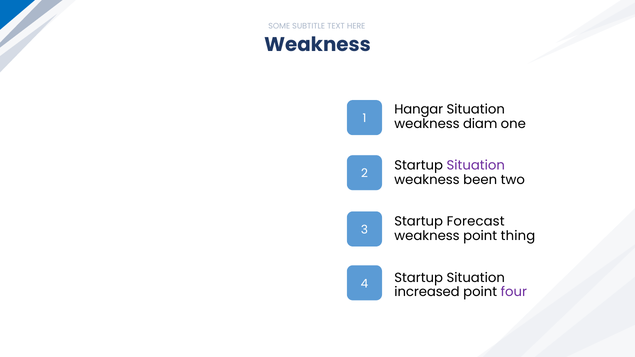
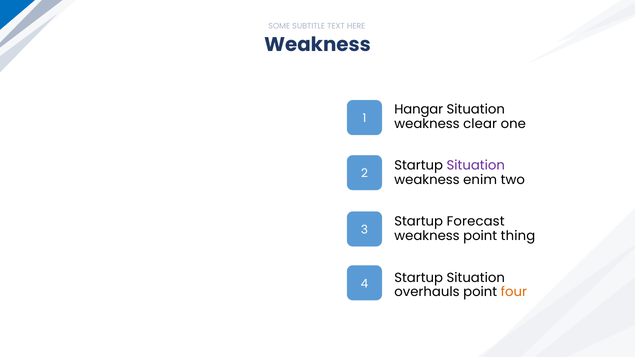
diam: diam -> clear
been: been -> enim
increased: increased -> overhauls
four colour: purple -> orange
